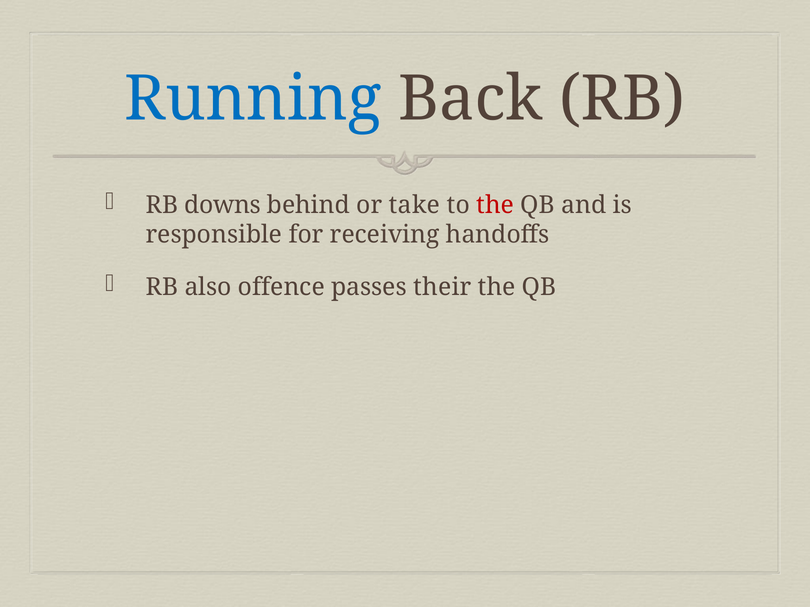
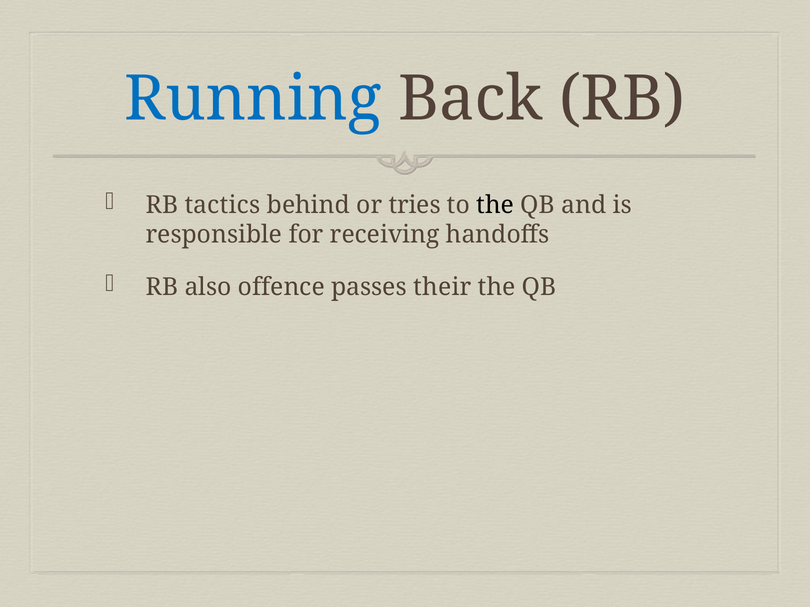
downs: downs -> tactics
take: take -> tries
the at (495, 205) colour: red -> black
